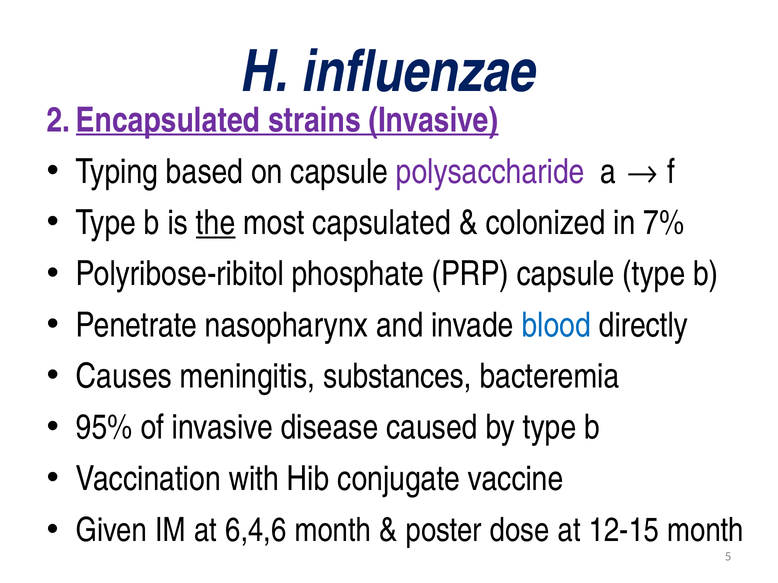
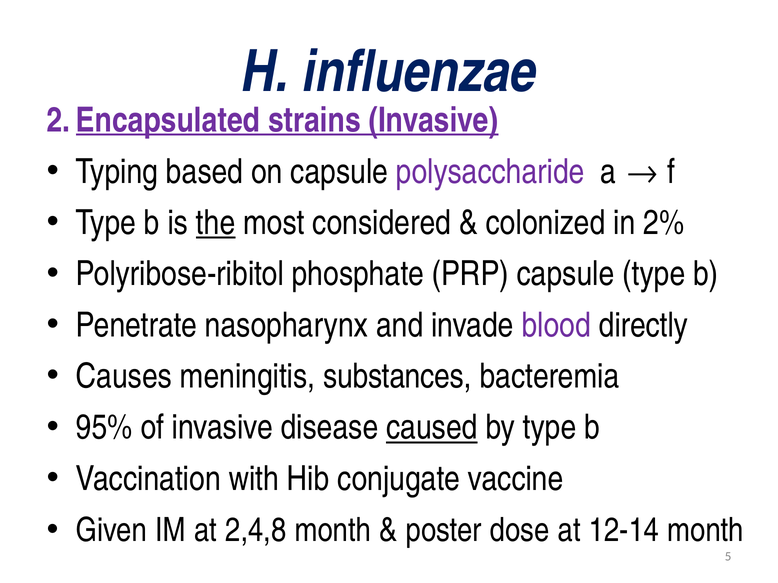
capsulated: capsulated -> considered
7%: 7% -> 2%
blood colour: blue -> purple
caused underline: none -> present
6,4,6: 6,4,6 -> 2,4,8
12-15: 12-15 -> 12-14
